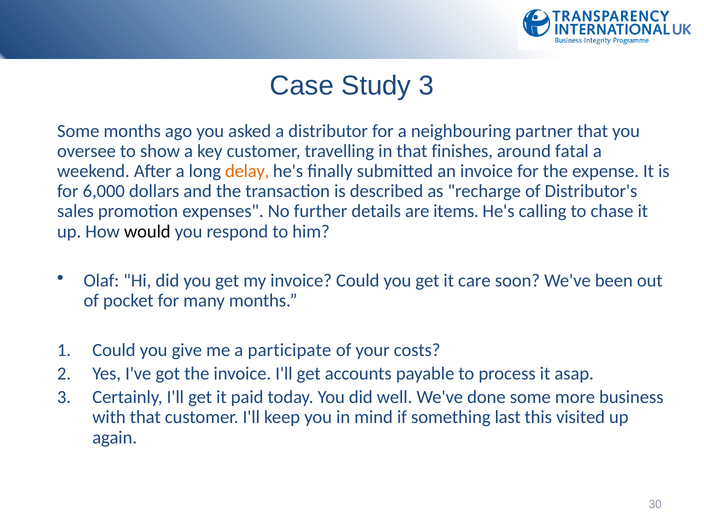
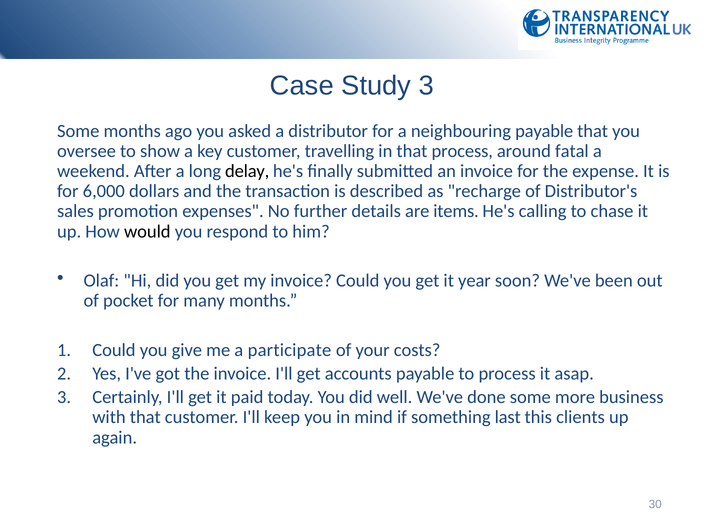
neighbouring partner: partner -> payable
that finishes: finishes -> process
delay colour: orange -> black
care: care -> year
visited: visited -> clients
